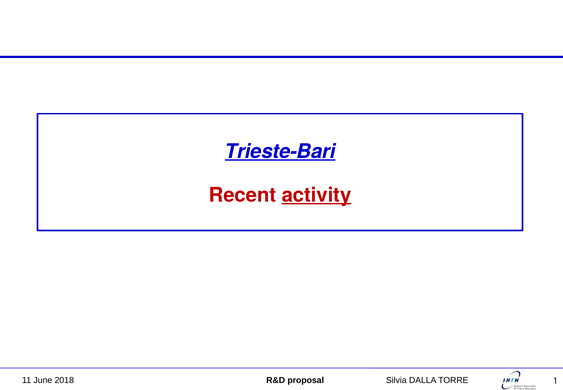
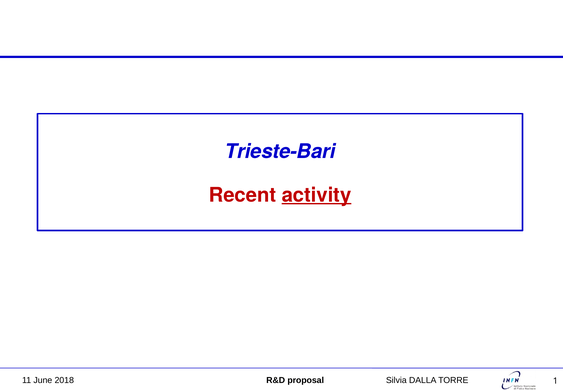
Trieste-Bari underline: present -> none
